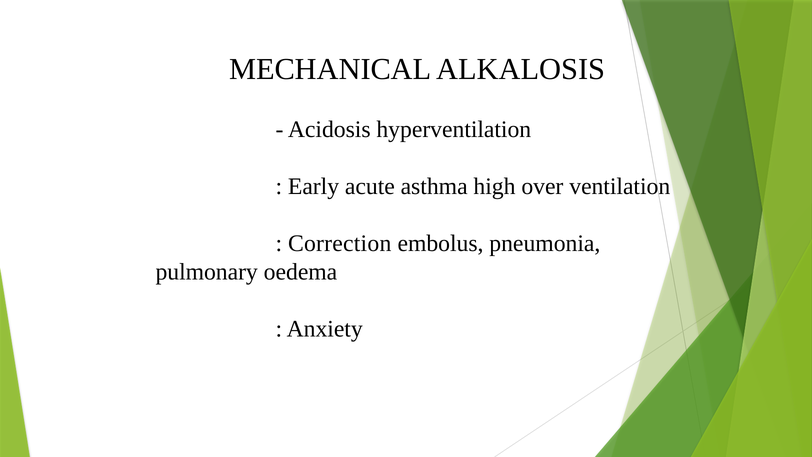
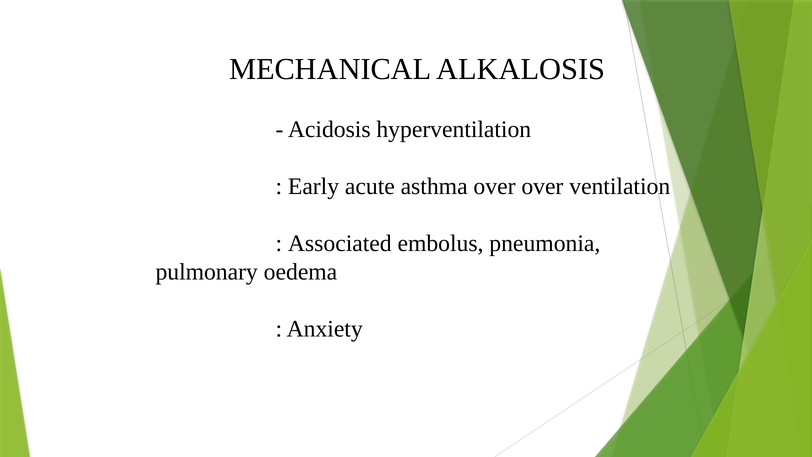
asthma high: high -> over
Correction: Correction -> Associated
